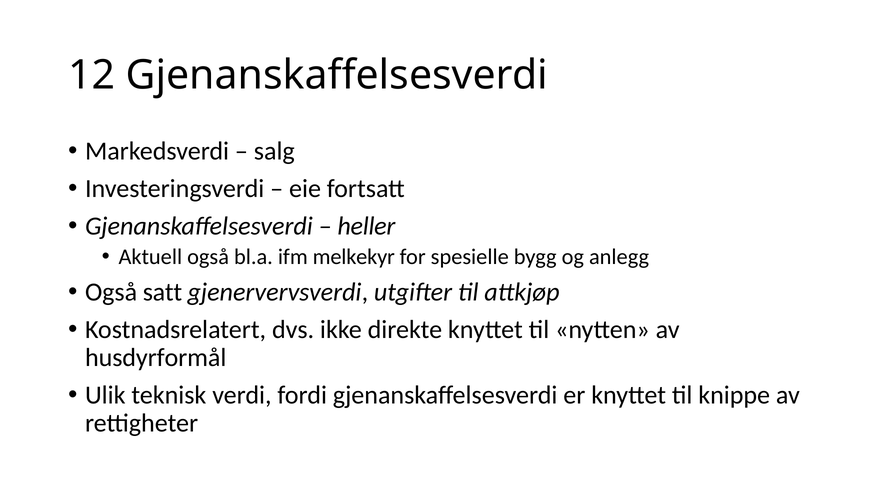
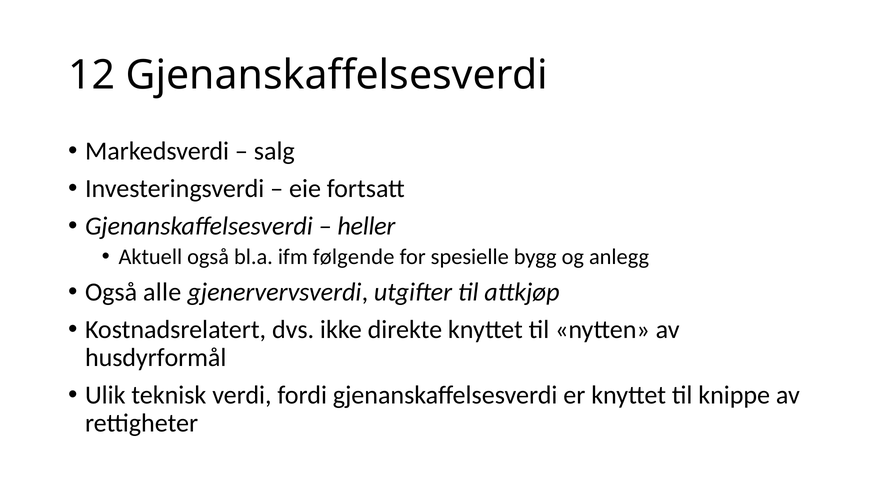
melkekyr: melkekyr -> følgende
satt: satt -> alle
